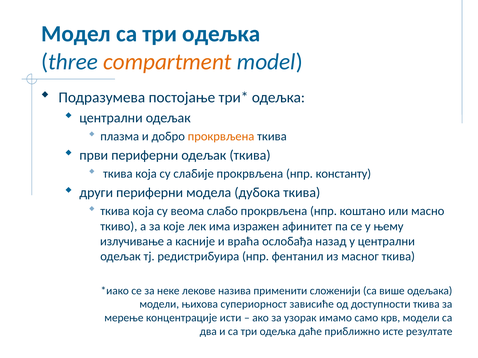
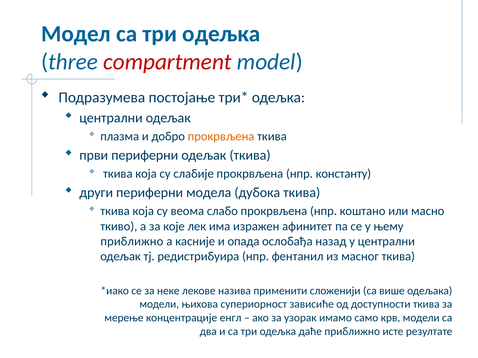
compartment colour: orange -> red
излучивање at (132, 242): излучивање -> приближно
враћа: враћа -> опада
исти: исти -> енгл
